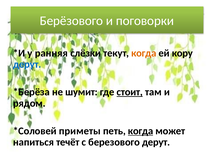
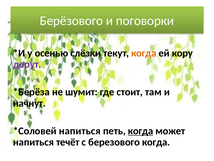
ранняя: ранняя -> осенью
дерут at (27, 64) colour: blue -> purple
стоит underline: present -> none
рядом: рядом -> начнут
приметы at (80, 131): приметы -> напиться
березового дерут: дерут -> когда
